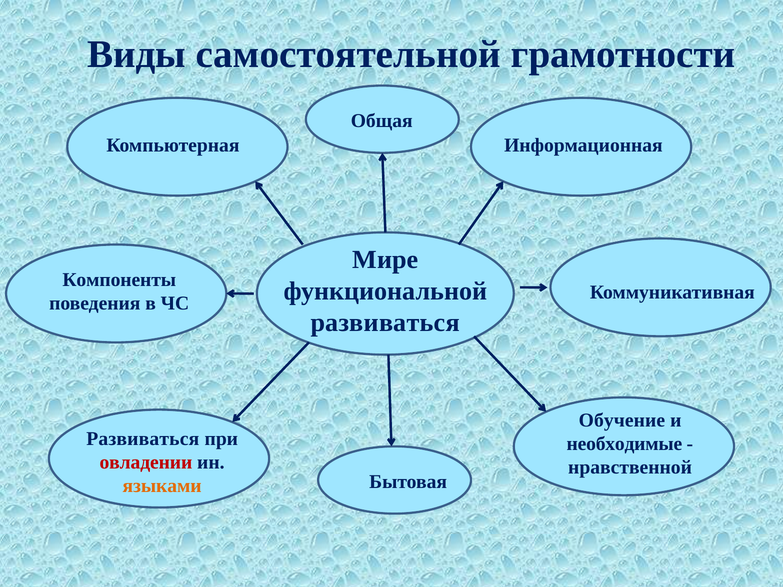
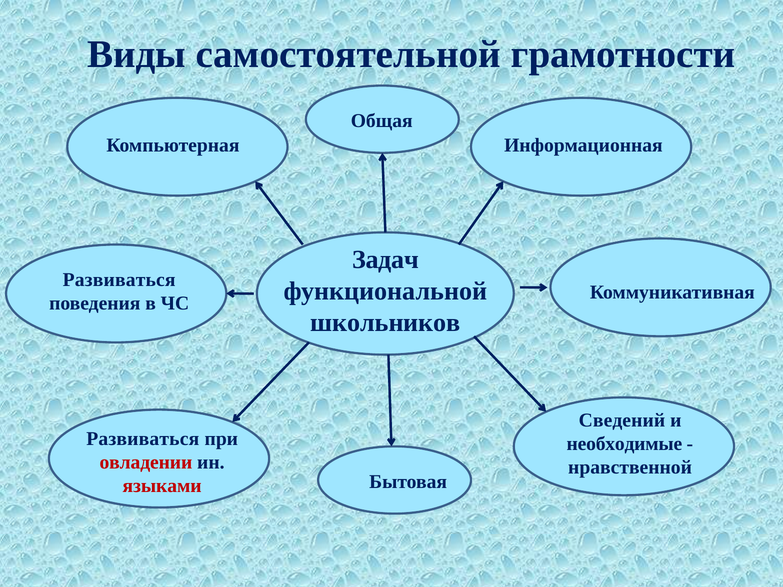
Мире: Мире -> Задач
Компоненты at (119, 280): Компоненты -> Развиваться
развиваться at (385, 323): развиваться -> школьников
Обучение: Обучение -> Сведений
языками colour: orange -> red
